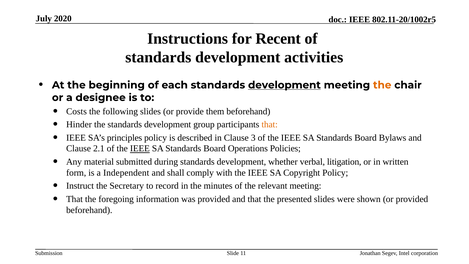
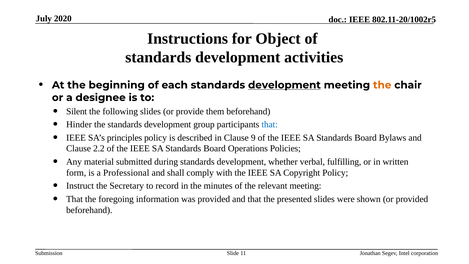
Recent: Recent -> Object
Costs: Costs -> Silent
that at (270, 124) colour: orange -> blue
3: 3 -> 9
2.1: 2.1 -> 2.2
IEEE at (140, 149) underline: present -> none
litigation: litigation -> fulfilling
Independent: Independent -> Professional
